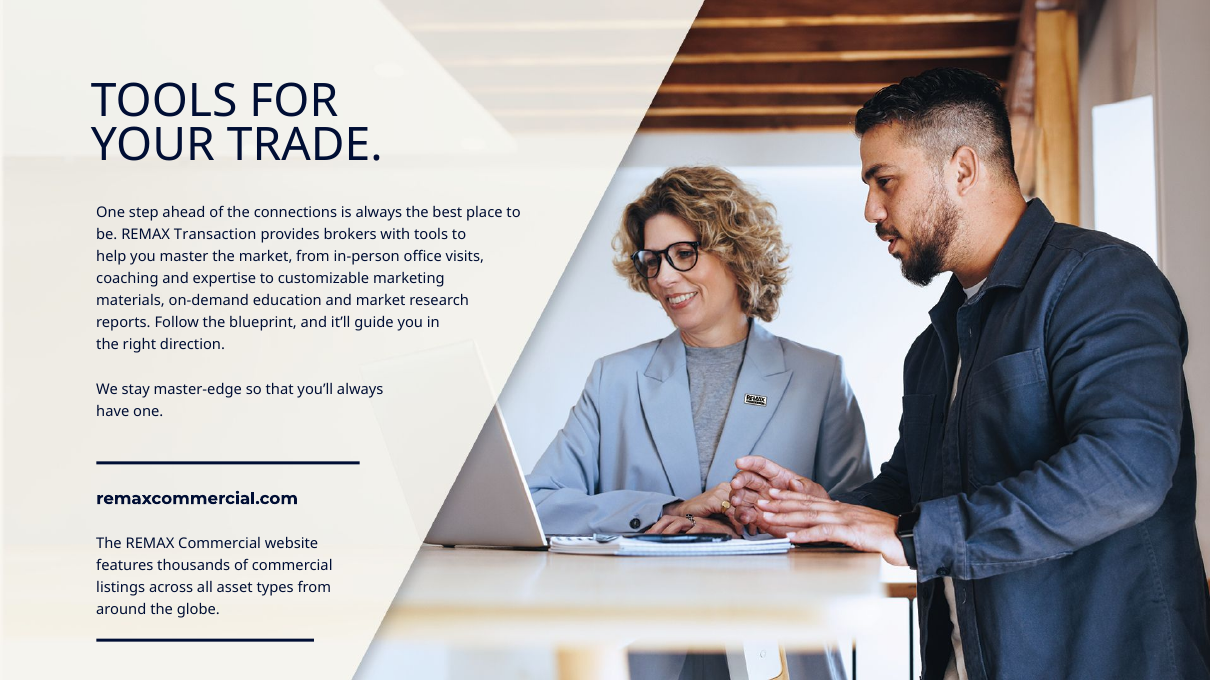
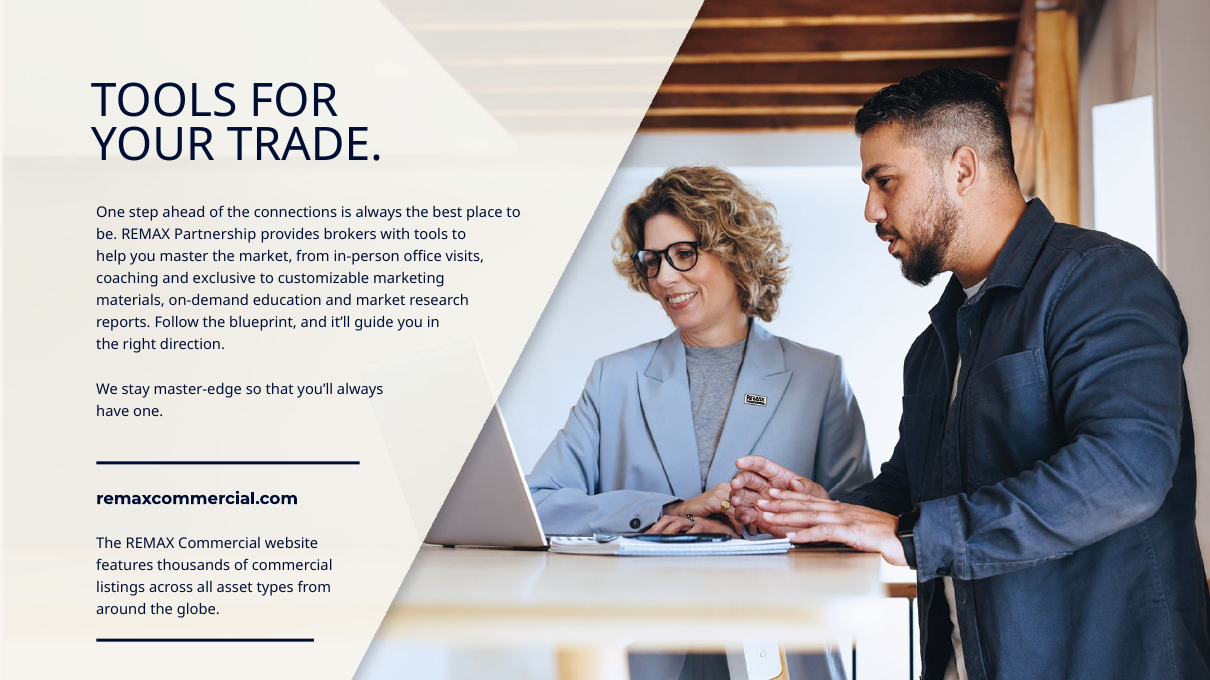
Transaction: Transaction -> Partnership
expertise: expertise -> exclusive
